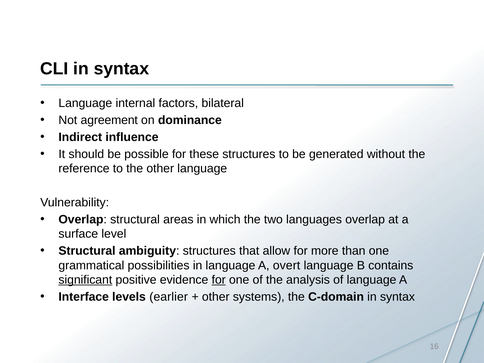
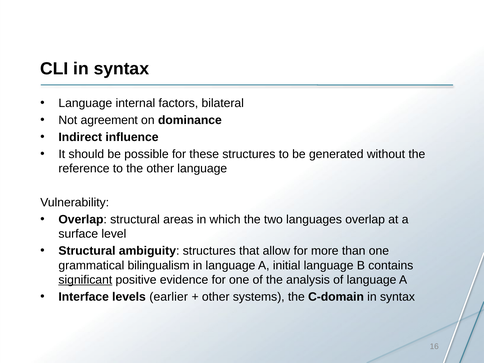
possibilities: possibilities -> bilingualism
overt: overt -> initial
for at (219, 280) underline: present -> none
